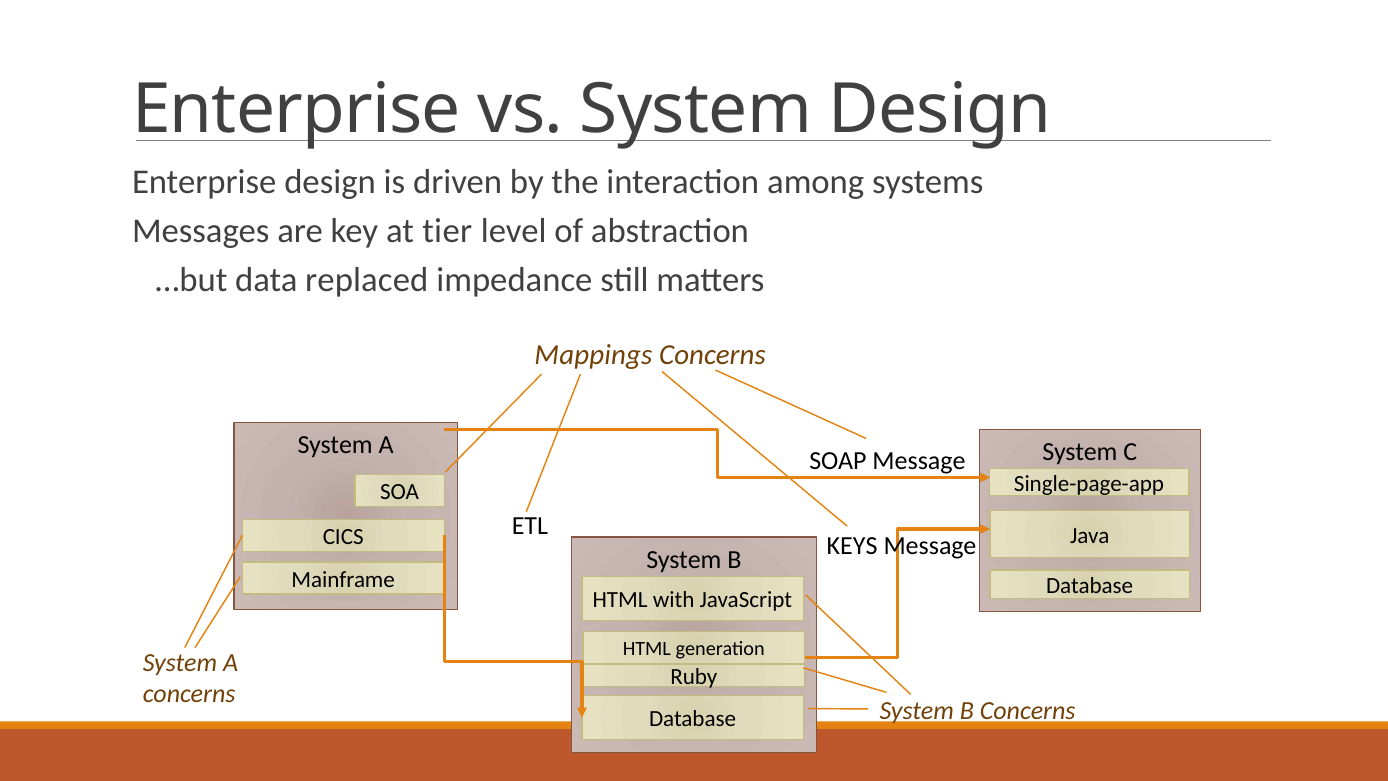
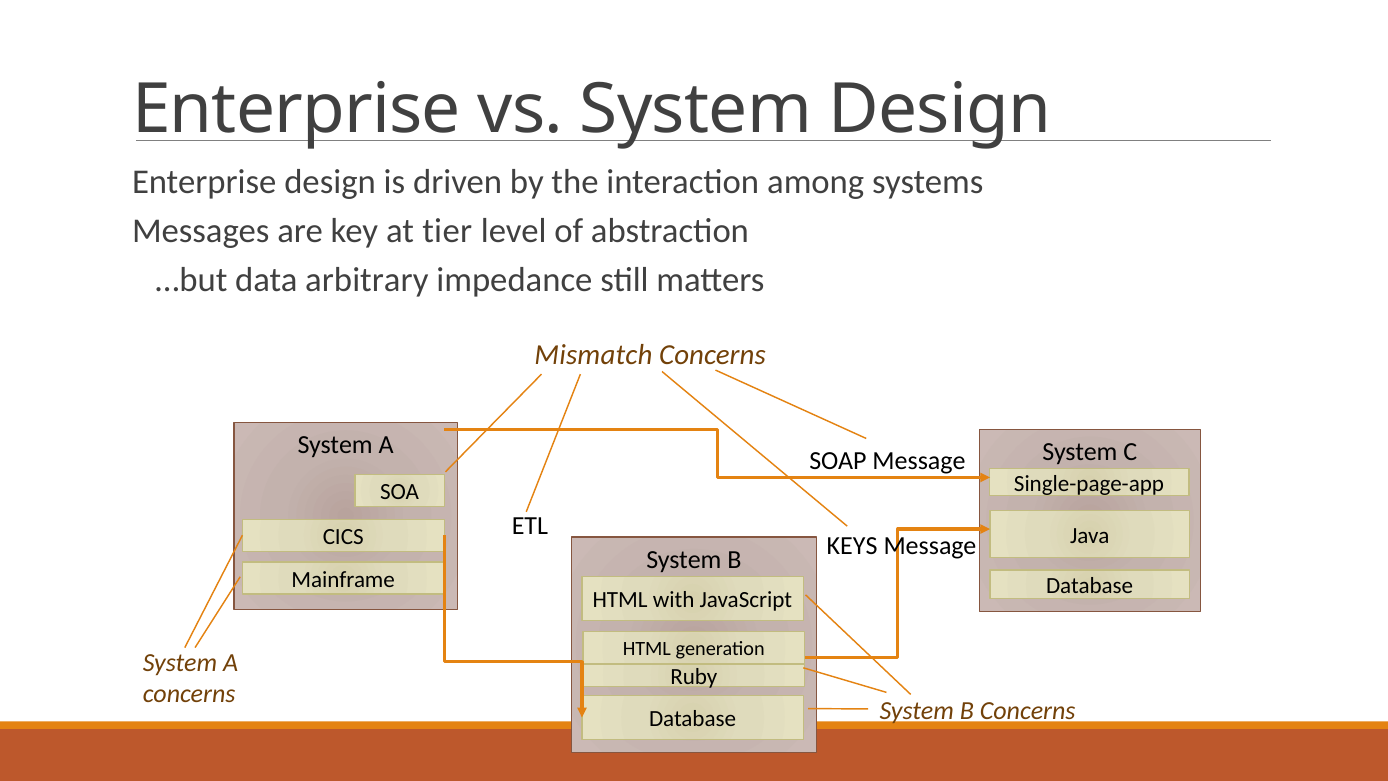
replaced: replaced -> arbitrary
Mappings: Mappings -> Mismatch
